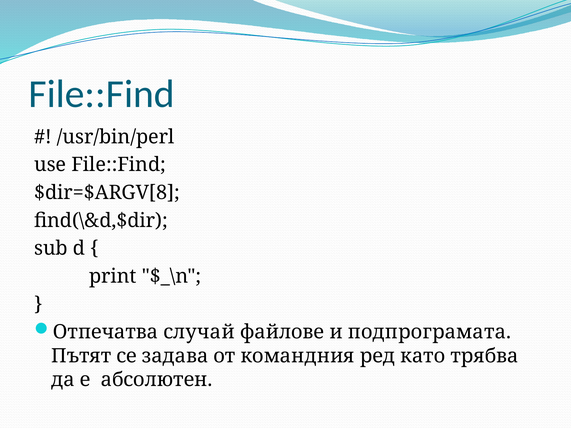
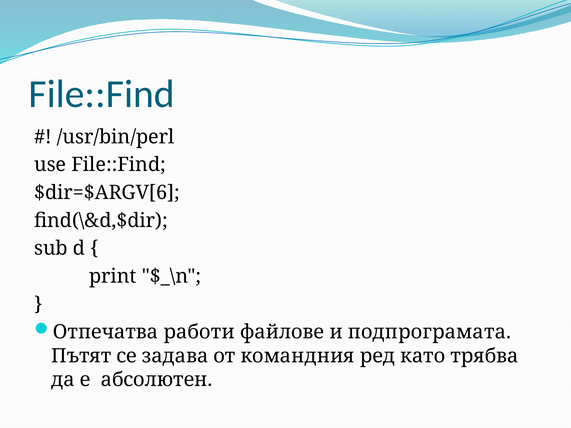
$dir=$ARGV[8: $dir=$ARGV[8 -> $dir=$ARGV[6
случай: случай -> работи
